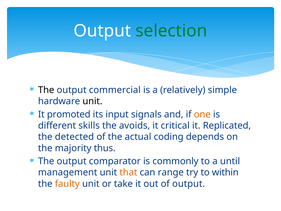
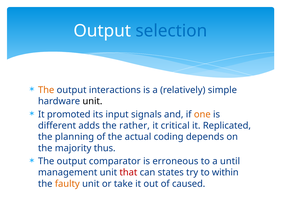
selection colour: green -> blue
The at (46, 90) colour: black -> orange
commercial: commercial -> interactions
skills: skills -> adds
avoids: avoids -> rather
detected: detected -> planning
commonly: commonly -> erroneous
that colour: orange -> red
range: range -> states
of output: output -> caused
